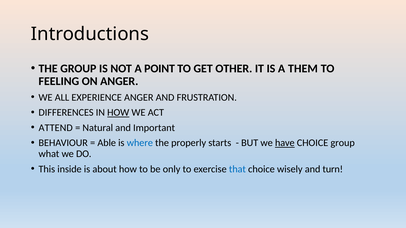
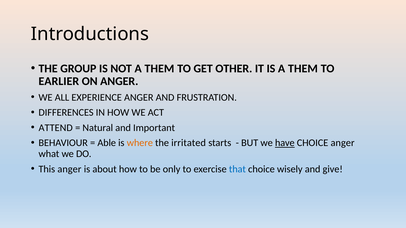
NOT A POINT: POINT -> THEM
FEELING: FEELING -> EARLIER
HOW at (118, 113) underline: present -> none
where colour: blue -> orange
properly: properly -> irritated
CHOICE group: group -> anger
This inside: inside -> anger
turn: turn -> give
